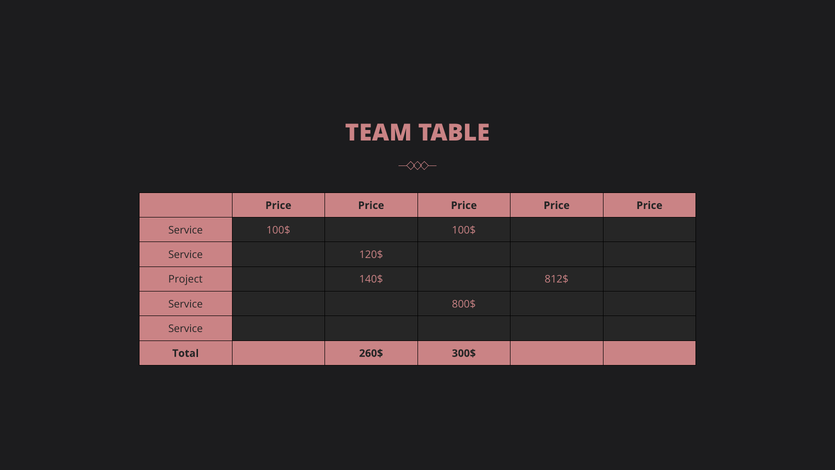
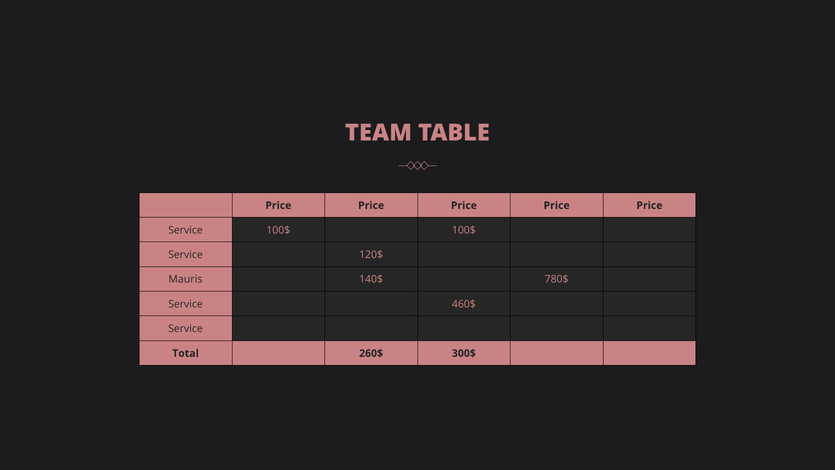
Project: Project -> Mauris
812$: 812$ -> 780$
800$: 800$ -> 460$
